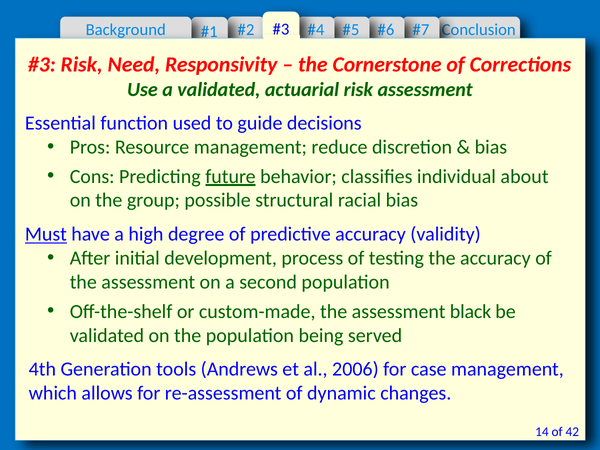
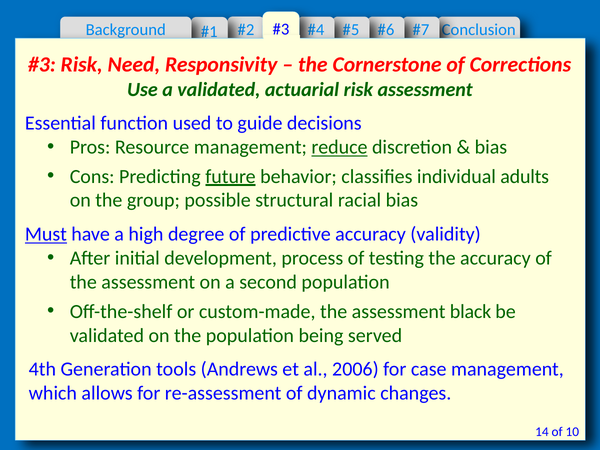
reduce underline: none -> present
about: about -> adults
42: 42 -> 10
